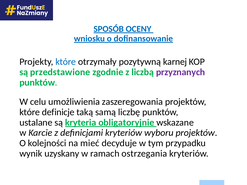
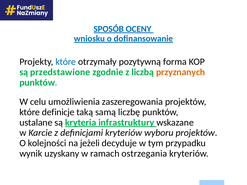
karnej: karnej -> forma
przyznanych colour: purple -> orange
obligatoryjnie: obligatoryjnie -> infrastruktury
mieć: mieć -> jeżeli
